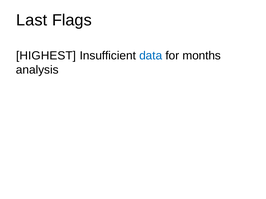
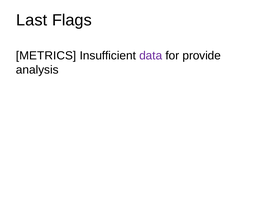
HIGHEST: HIGHEST -> METRICS
data colour: blue -> purple
months: months -> provide
